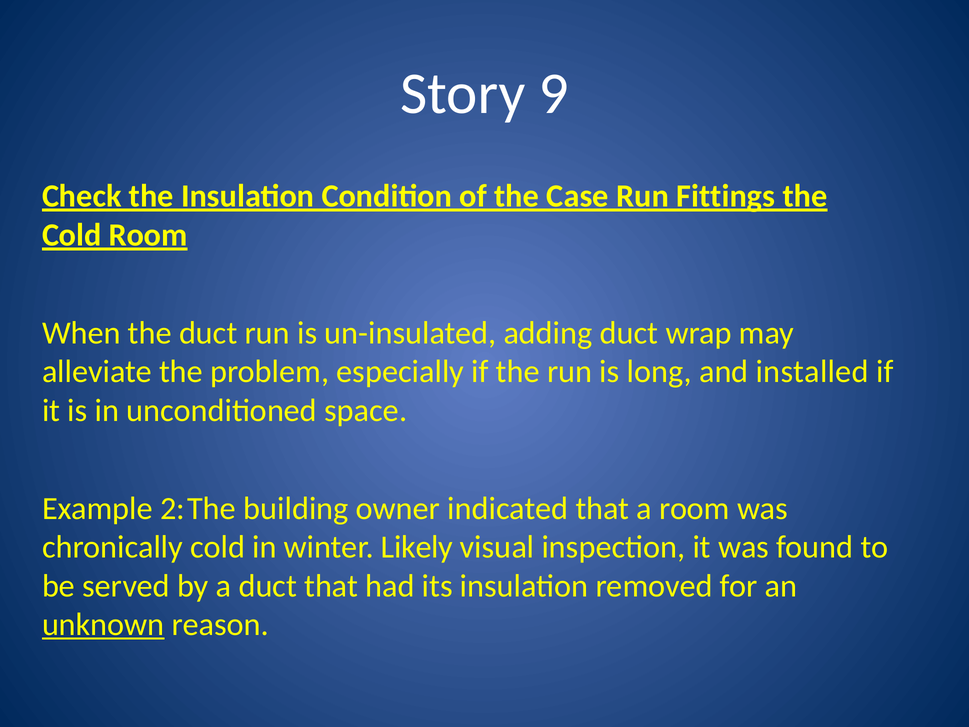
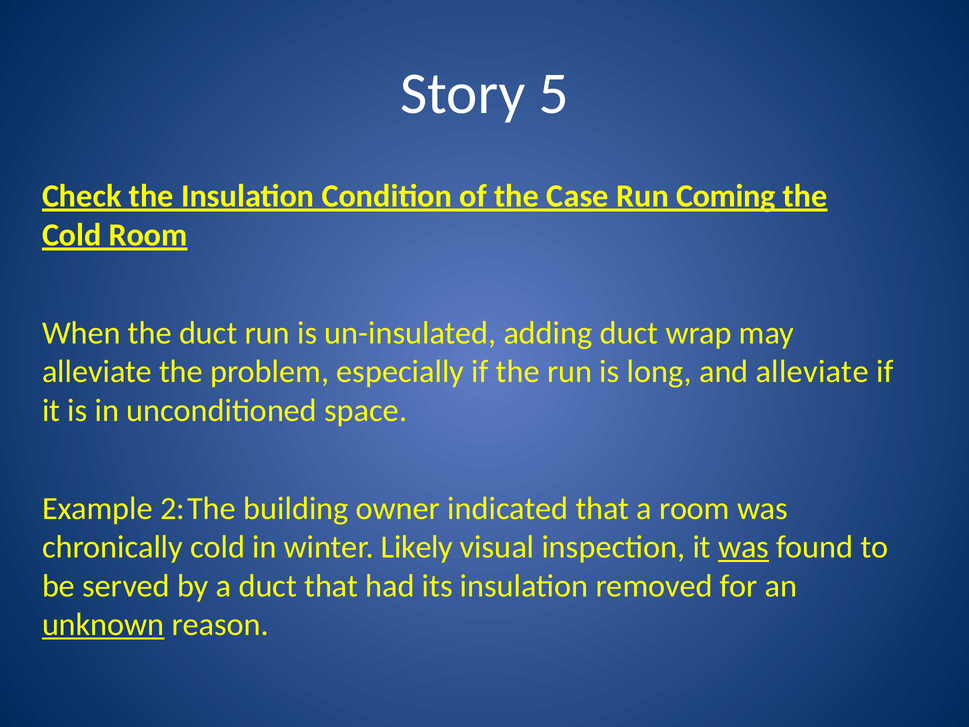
9: 9 -> 5
Fittings: Fittings -> Coming
and installed: installed -> alleviate
was at (744, 547) underline: none -> present
